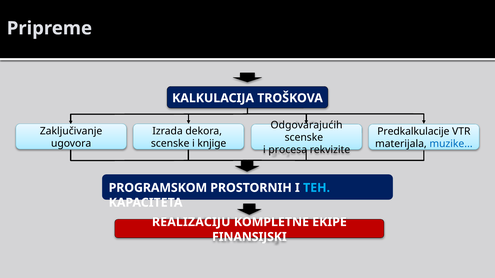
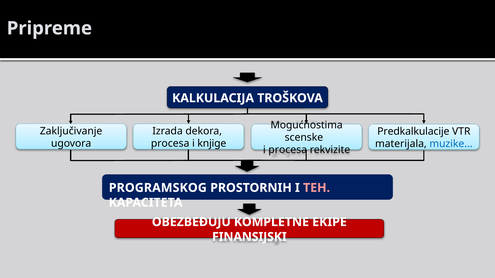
Odgovarajućih: Odgovarajućih -> Mogućnostima
scenske at (170, 144): scenske -> procesa
PROGRAMSKOM: PROGRAMSKOM -> PROGRAMSKOG
TEH colour: light blue -> pink
REALIZACIJU: REALIZACIJU -> OBEZBEĐUJU
